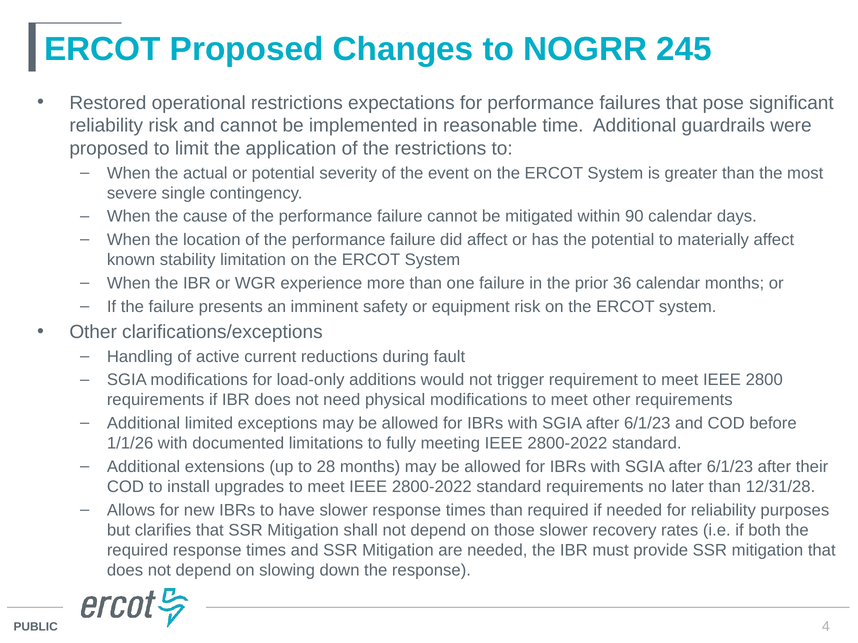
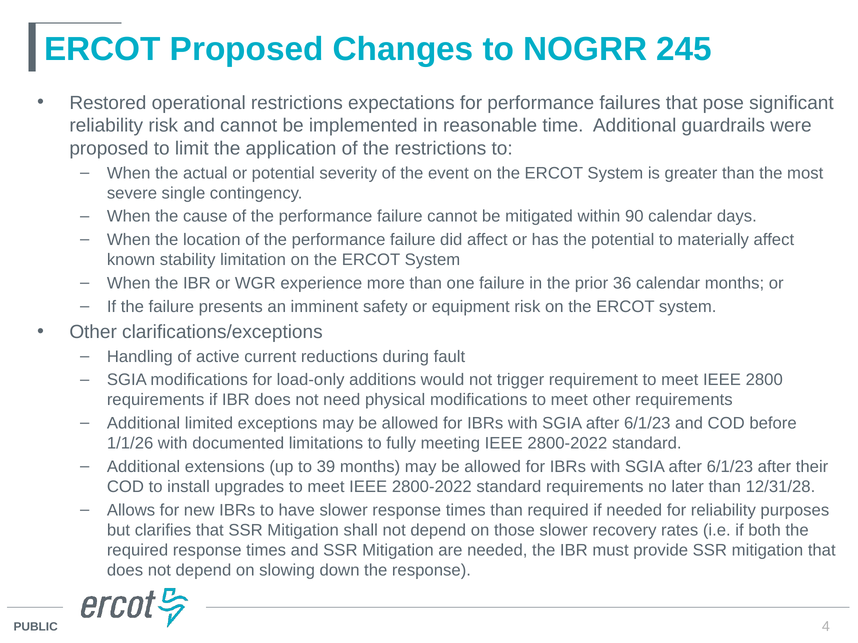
28: 28 -> 39
